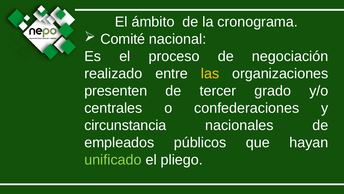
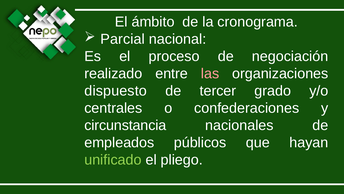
Comité: Comité -> Parcial
las colour: yellow -> pink
presenten: presenten -> dispuesto
